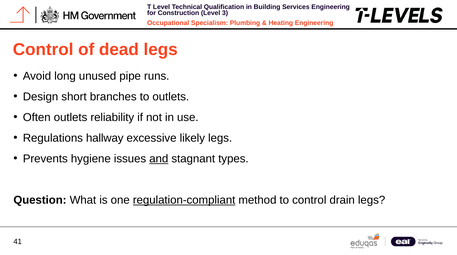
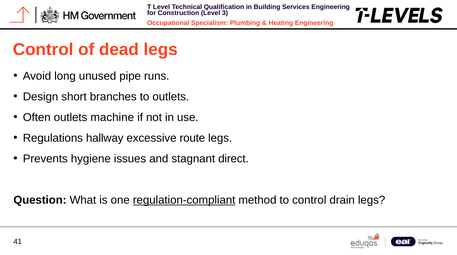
reliability: reliability -> machine
likely: likely -> route
and underline: present -> none
types: types -> direct
